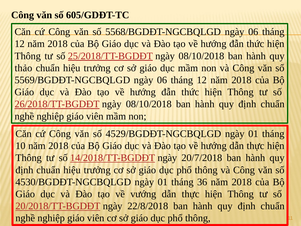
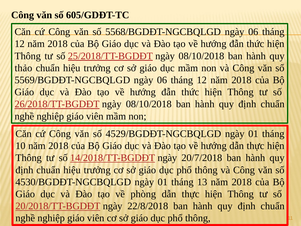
36: 36 -> 13
vướng: vướng -> phòng
